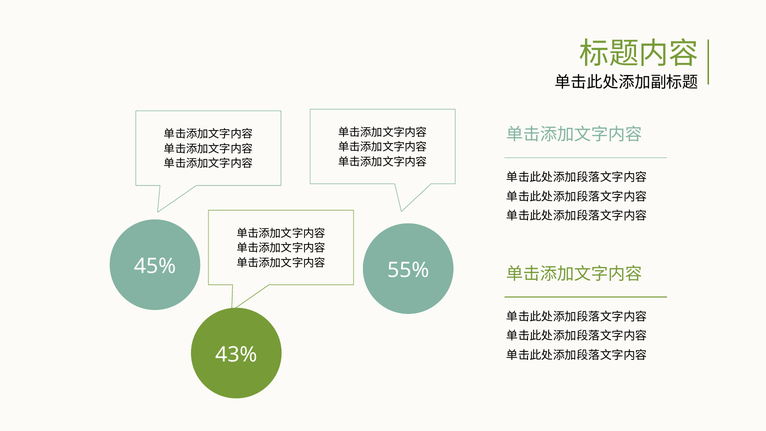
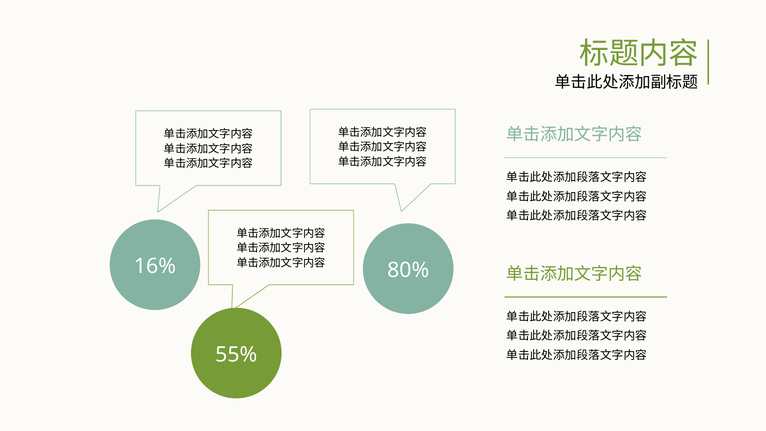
55%: 55% -> 80%
45%: 45% -> 16%
43%: 43% -> 55%
